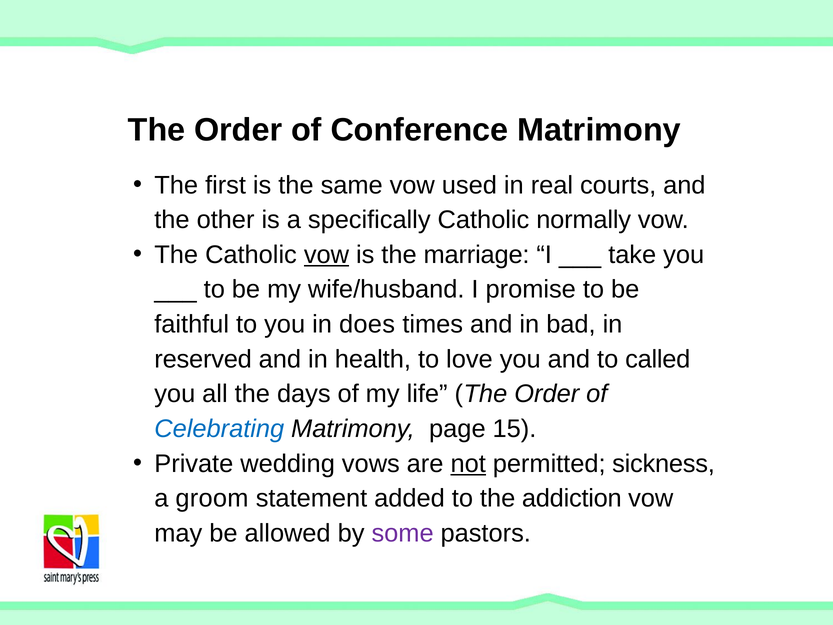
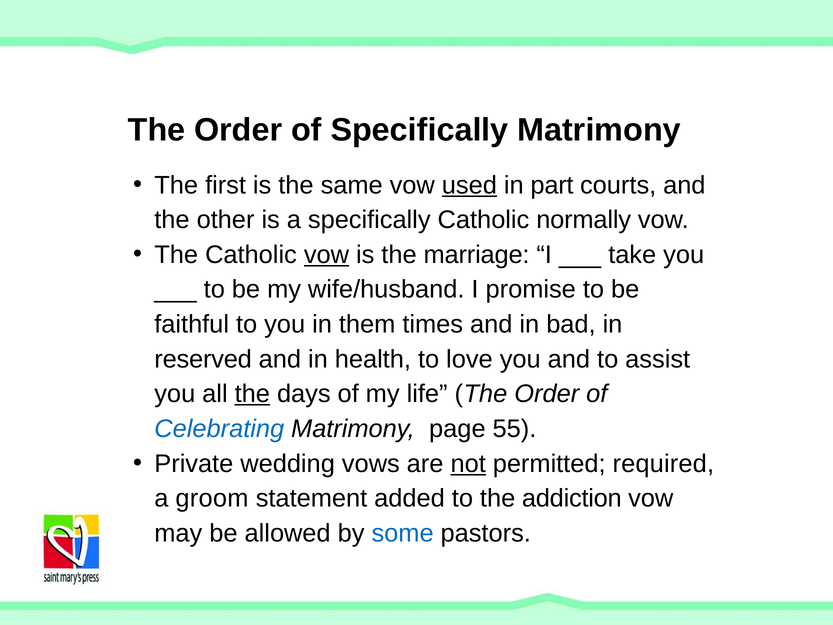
of Conference: Conference -> Specifically
used underline: none -> present
real: real -> part
does: does -> them
called: called -> assist
the at (252, 394) underline: none -> present
15: 15 -> 55
sickness: sickness -> required
some colour: purple -> blue
